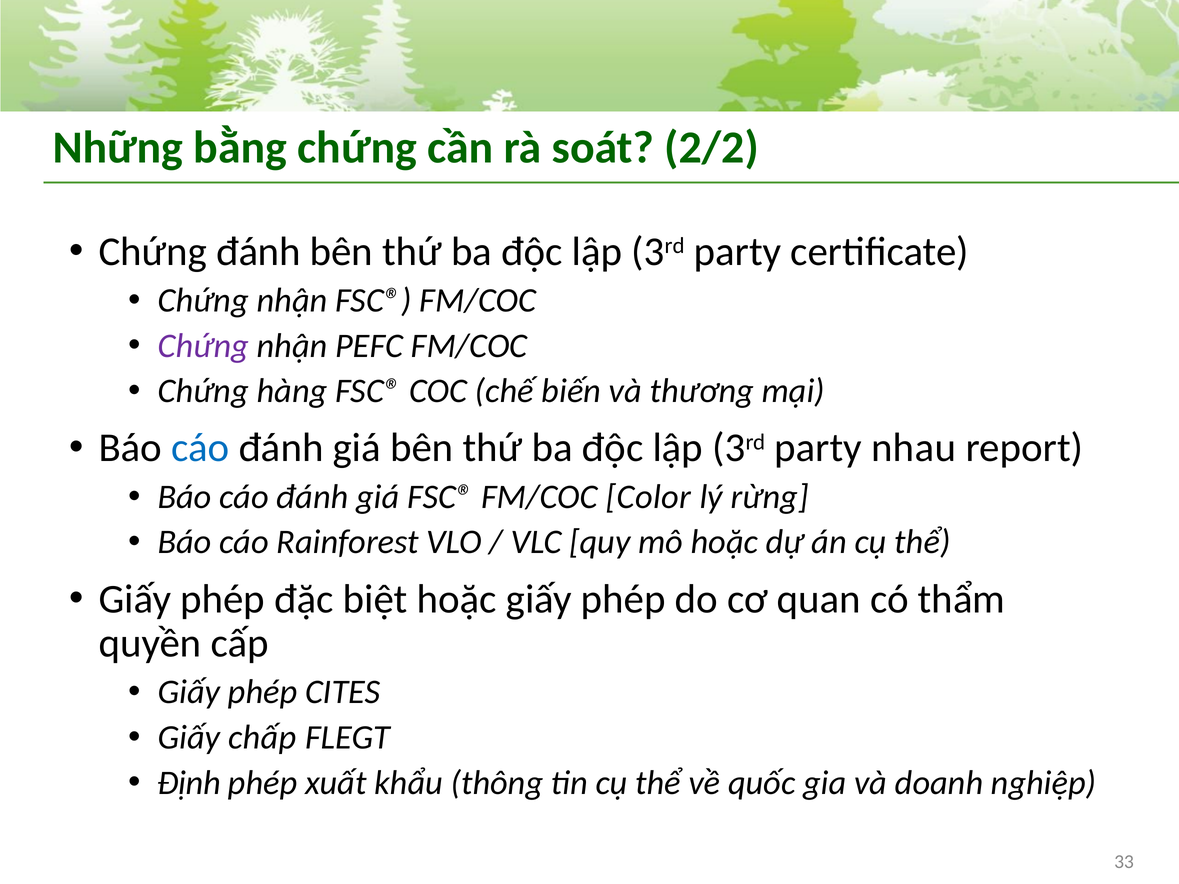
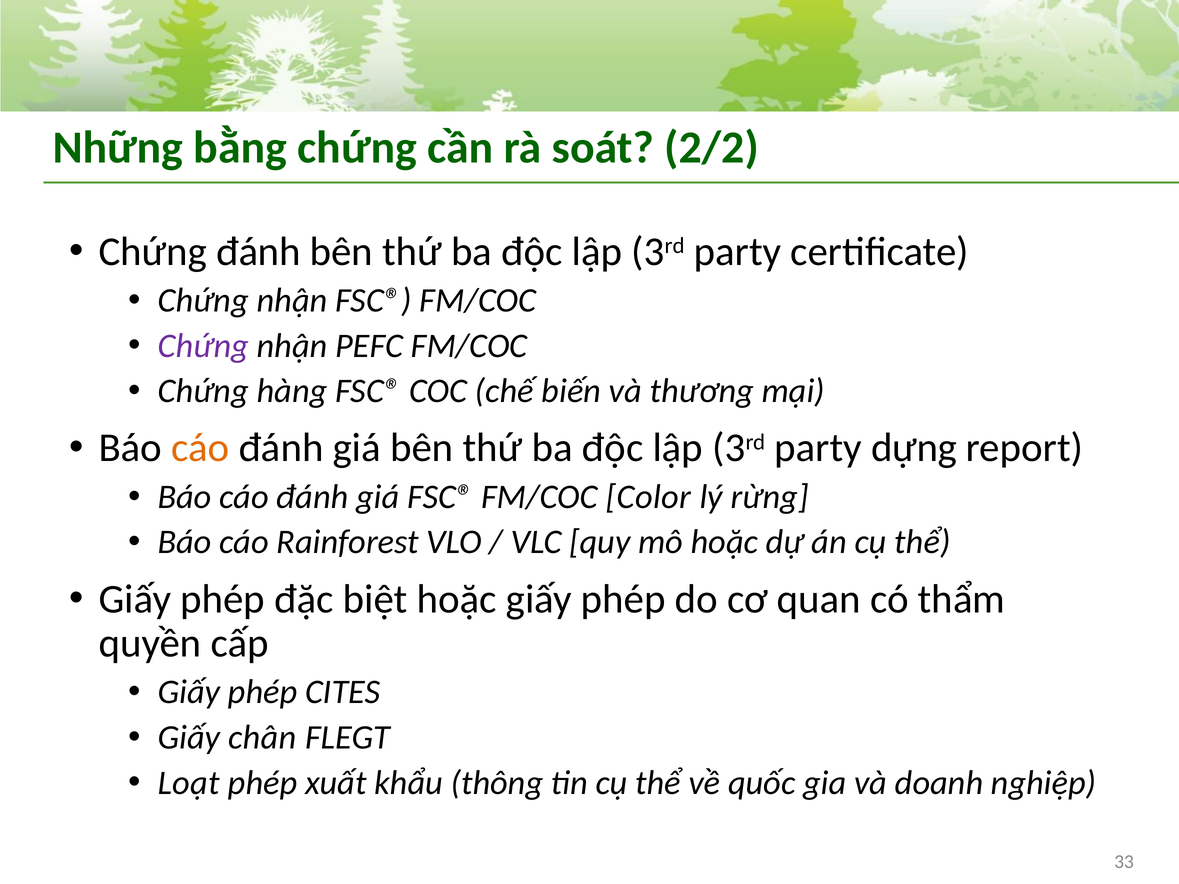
cáo at (200, 448) colour: blue -> orange
nhau: nhau -> dựng
chấp: chấp -> chân
Định: Định -> Loạt
